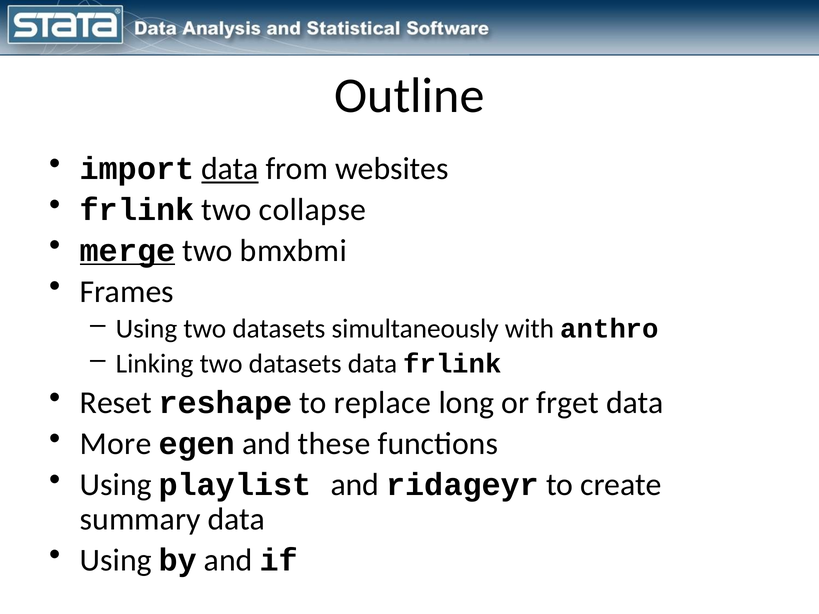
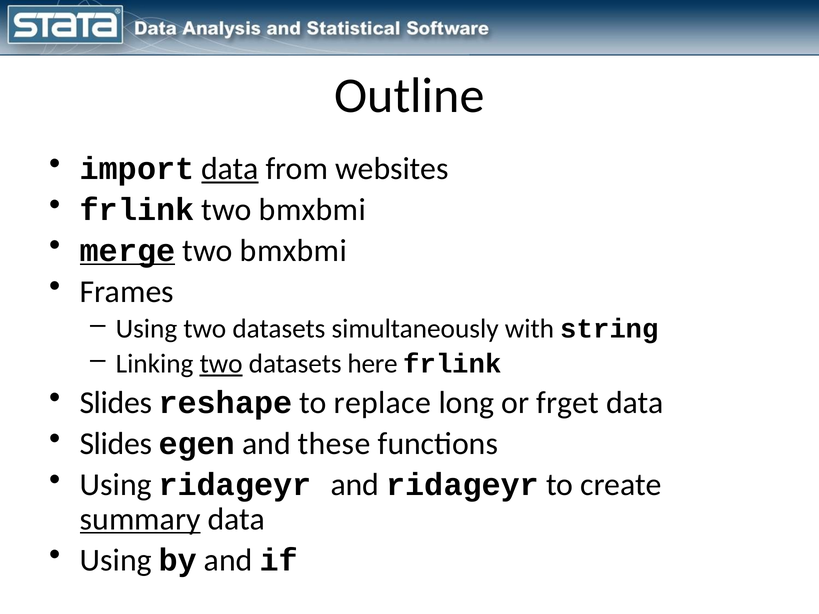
collapse at (312, 210): collapse -> bmxbmi
anthro: anthro -> string
two at (221, 364) underline: none -> present
datasets data: data -> here
Reset at (116, 403): Reset -> Slides
More at (116, 444): More -> Slides
Using playlist: playlist -> ridageyr
summary underline: none -> present
